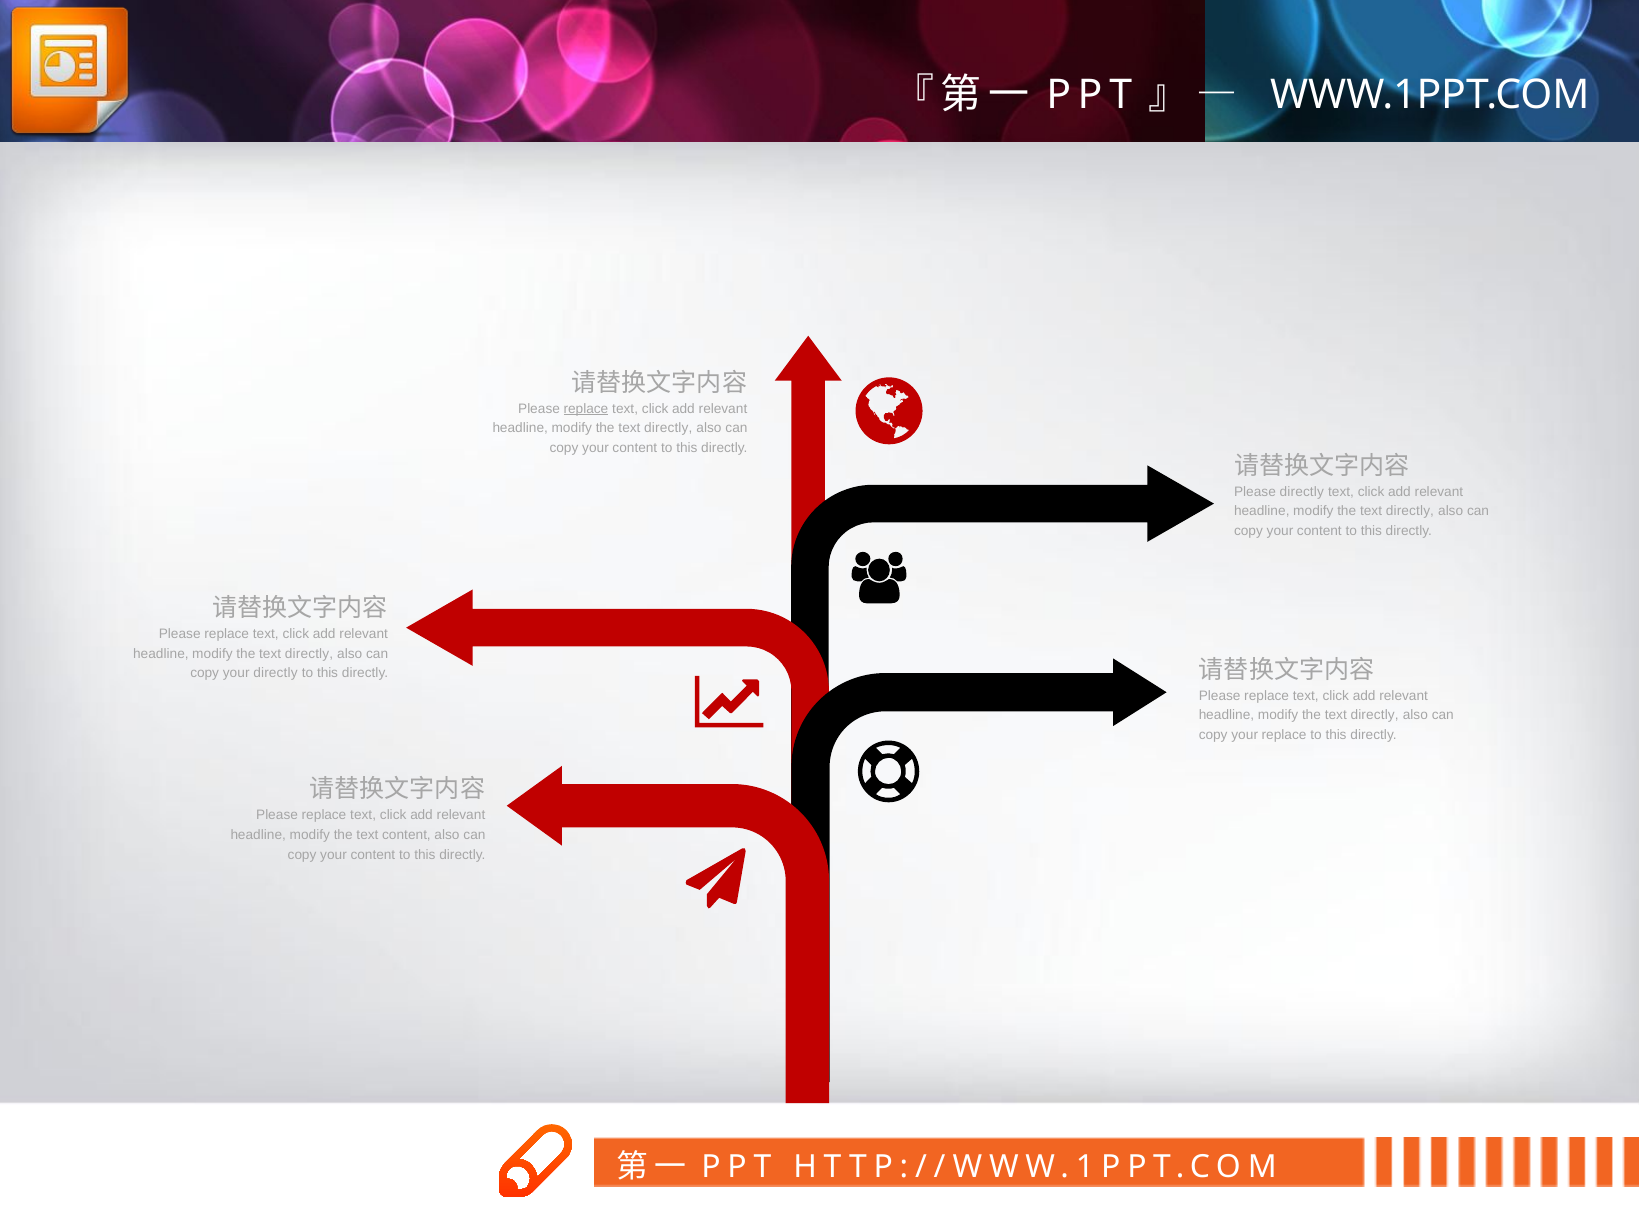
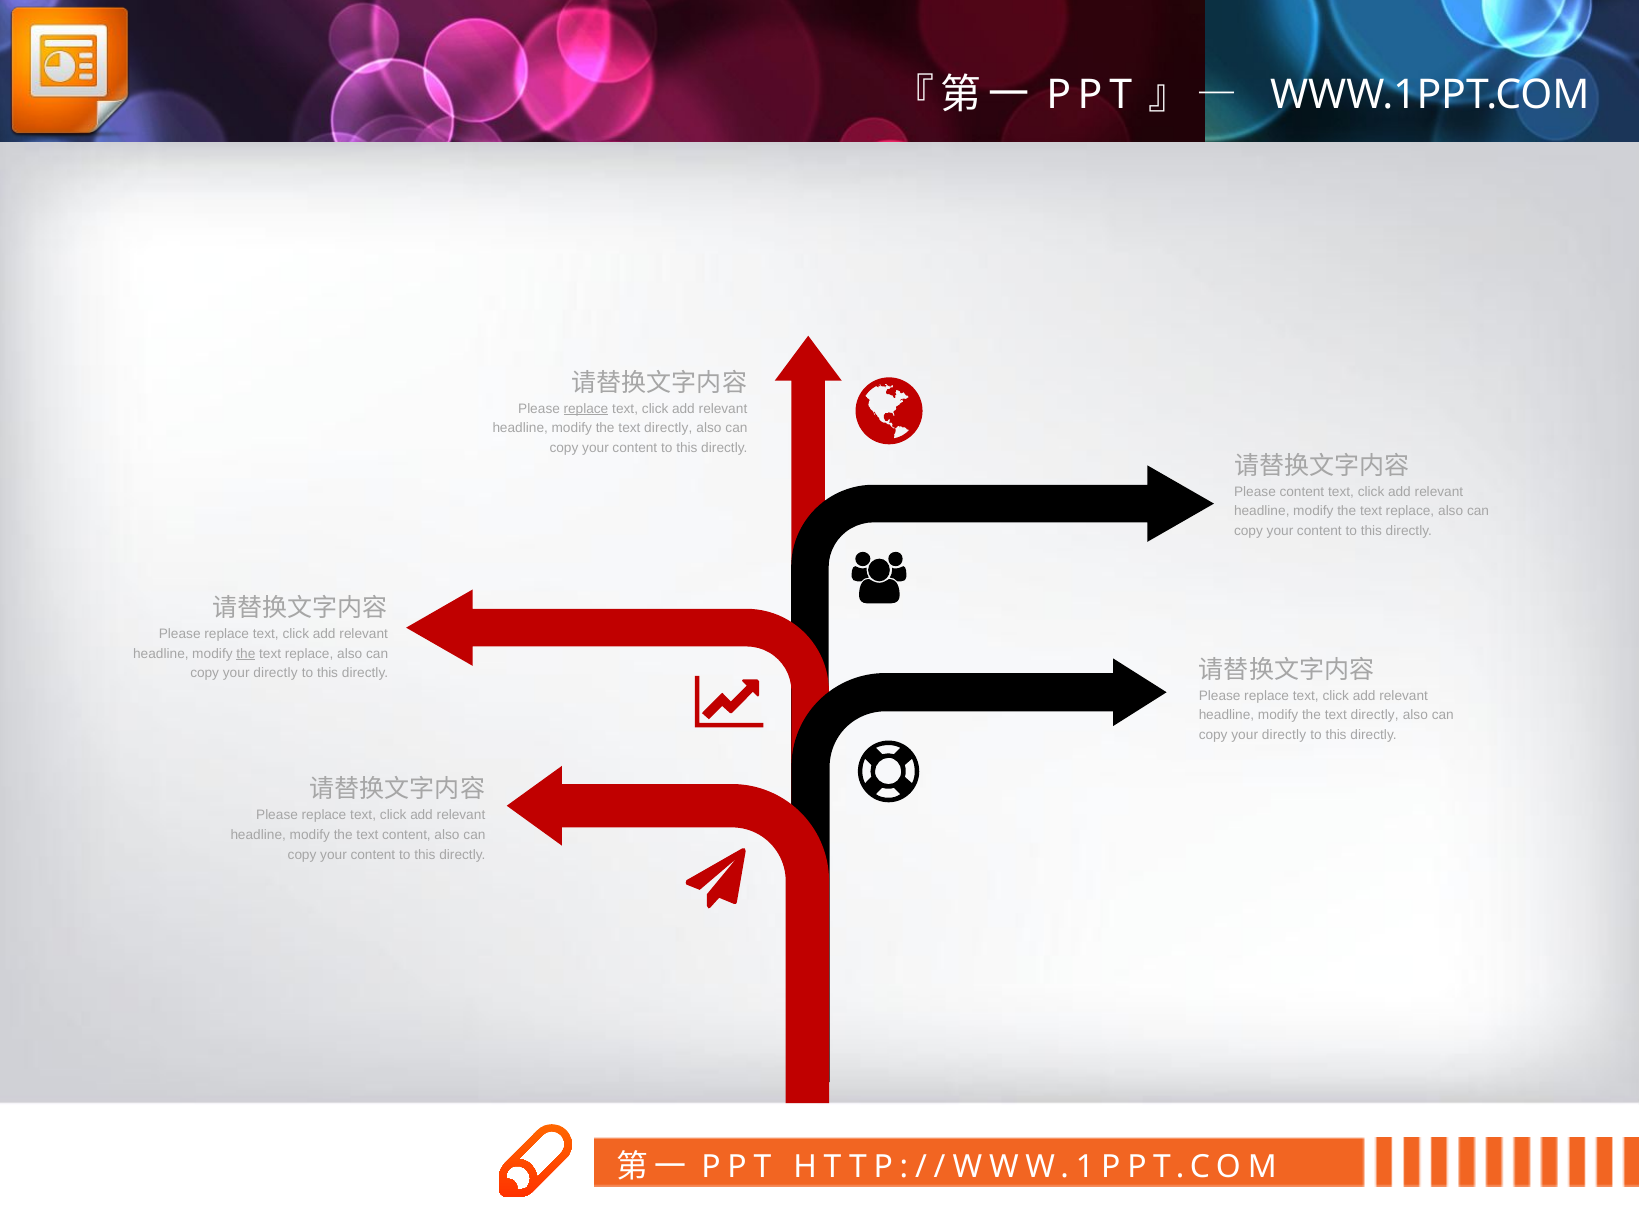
Please directly: directly -> content
directly at (1410, 512): directly -> replace
the at (246, 654) underline: none -> present
directly at (309, 654): directly -> replace
replace at (1284, 735): replace -> directly
